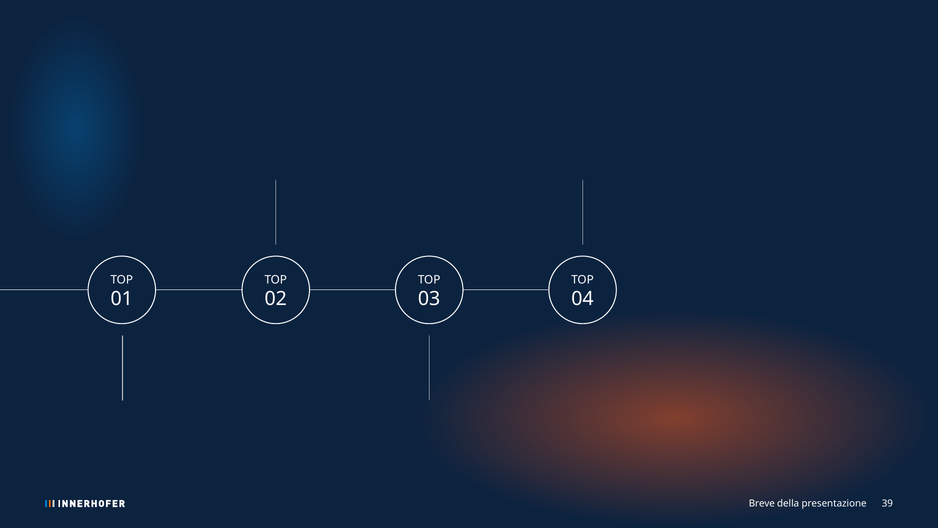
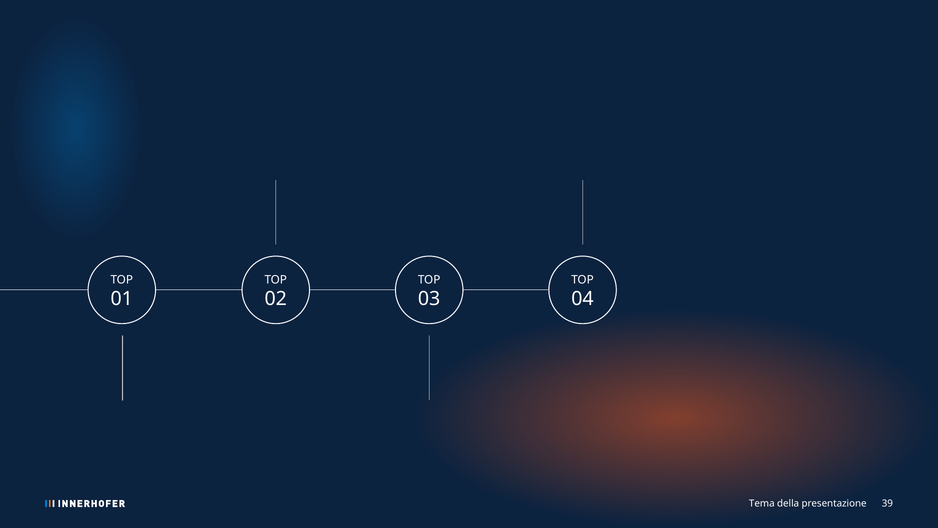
Breve: Breve -> Tema
